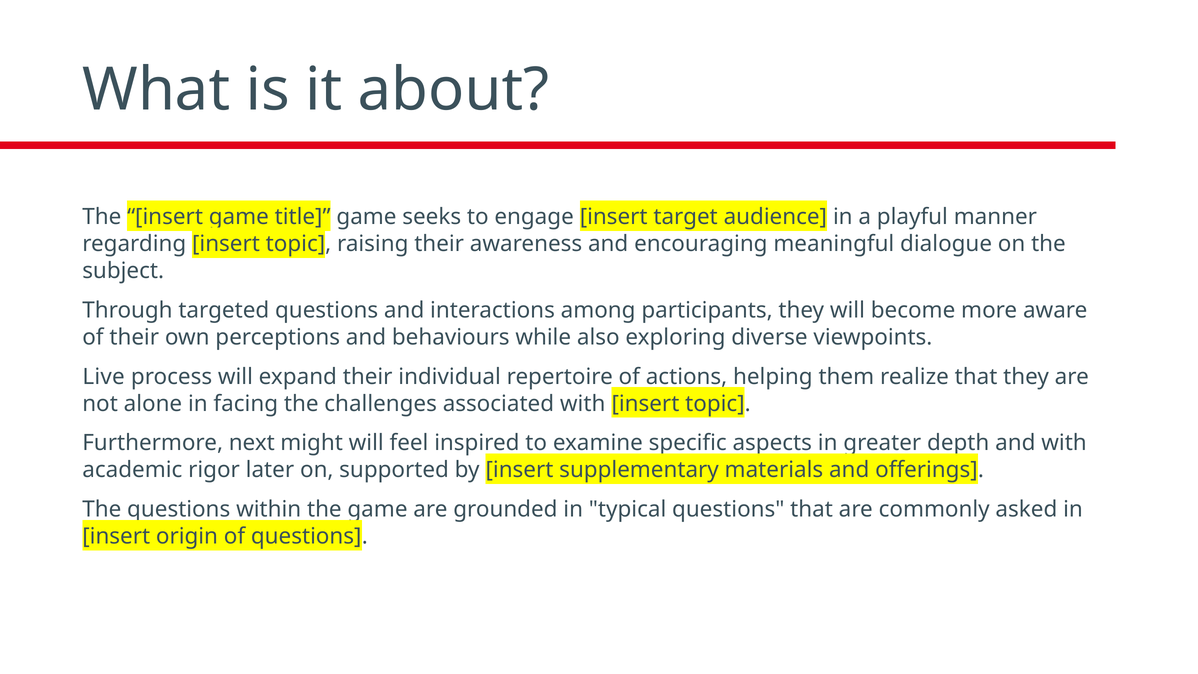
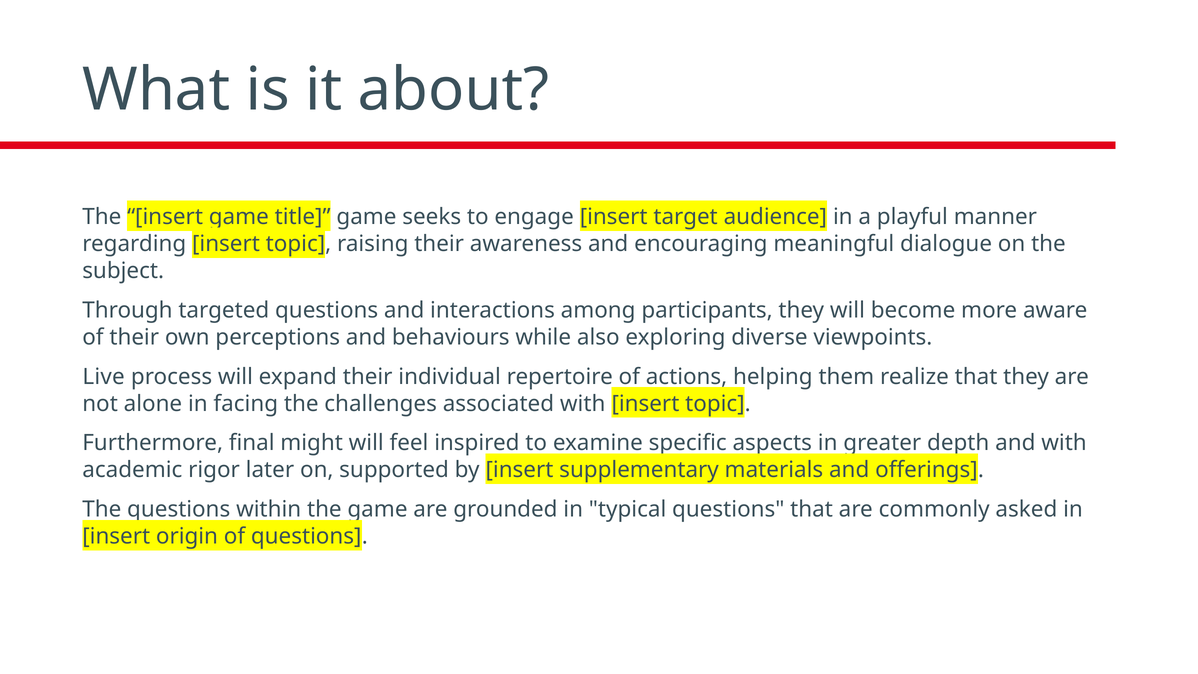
next: next -> final
